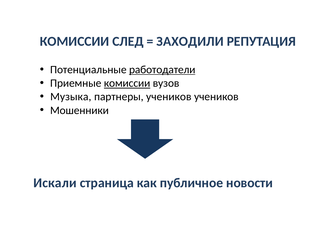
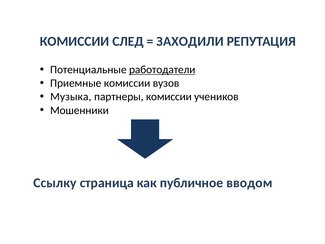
комиссии at (127, 83) underline: present -> none
партнеры учеников: учеников -> комиссии
Искали: Искали -> Ссылку
новости: новости -> вводом
